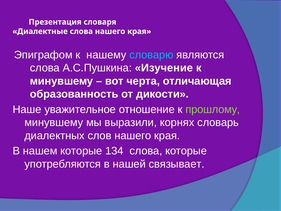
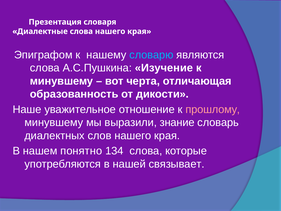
прошлому colour: light green -> pink
корнях: корнях -> знание
нашем которые: которые -> понятно
